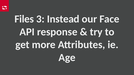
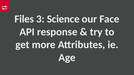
Instead: Instead -> Science
